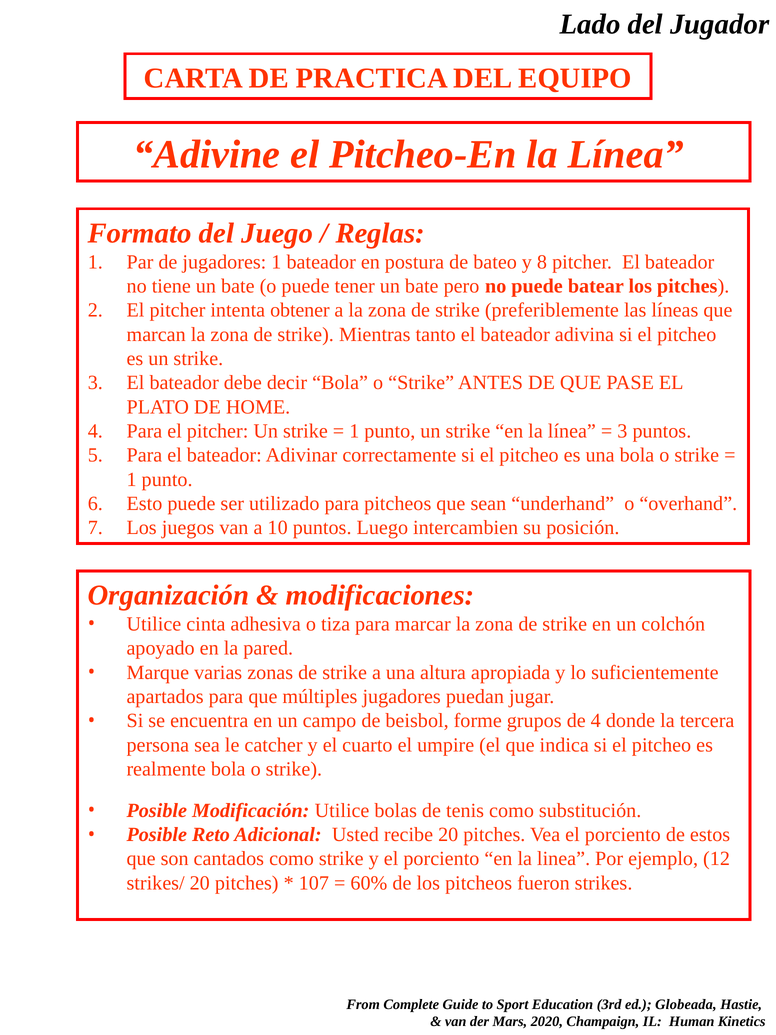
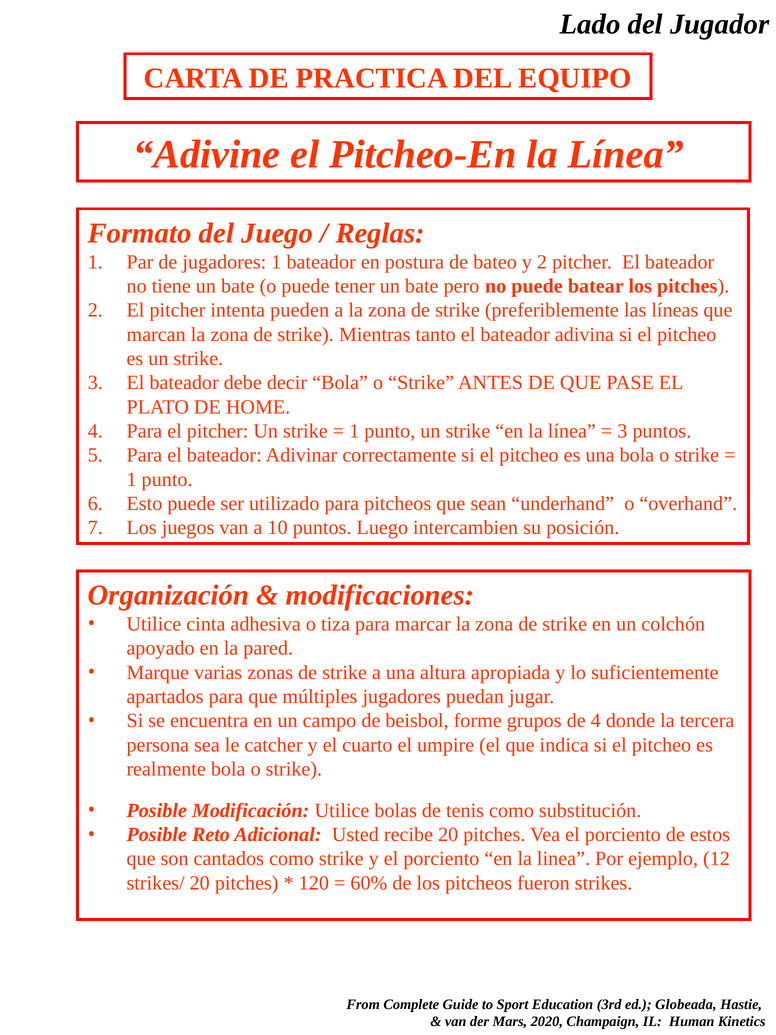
y 8: 8 -> 2
obtener: obtener -> pueden
107: 107 -> 120
